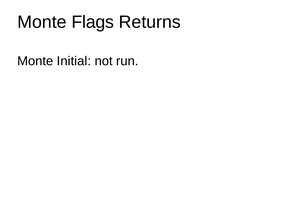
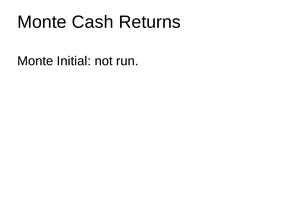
Flags: Flags -> Cash
